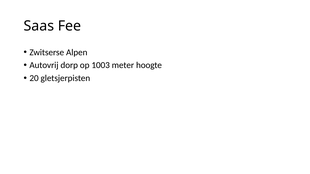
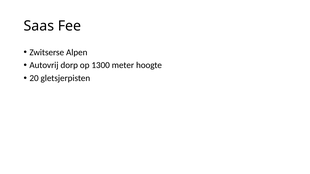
1003: 1003 -> 1300
